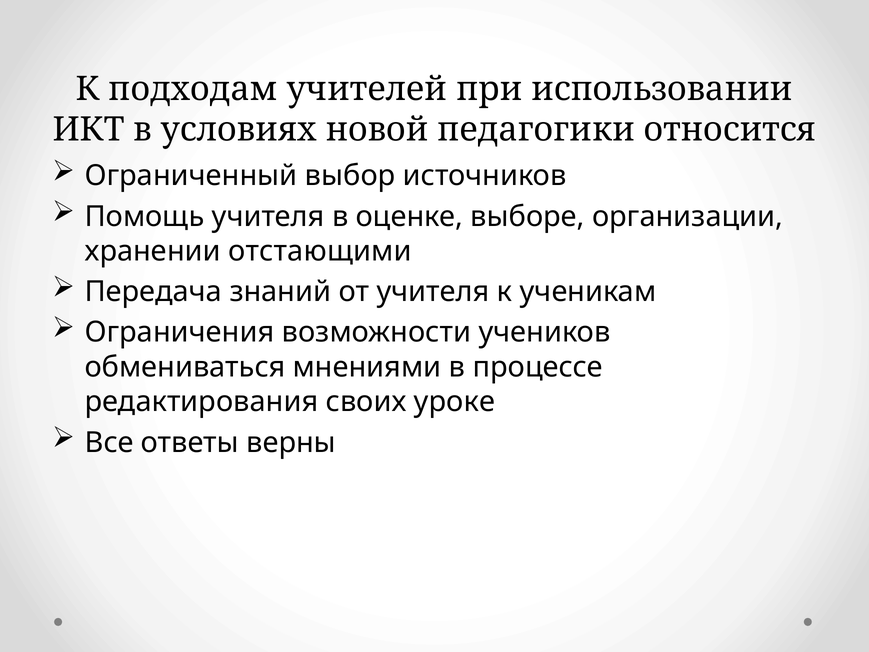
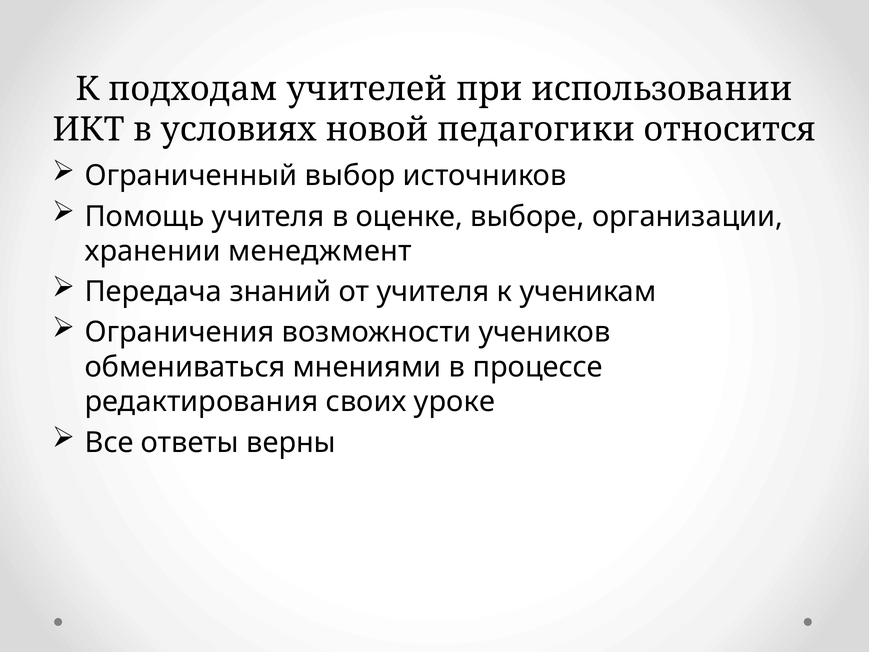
отстающими: отстающими -> менеджмент
